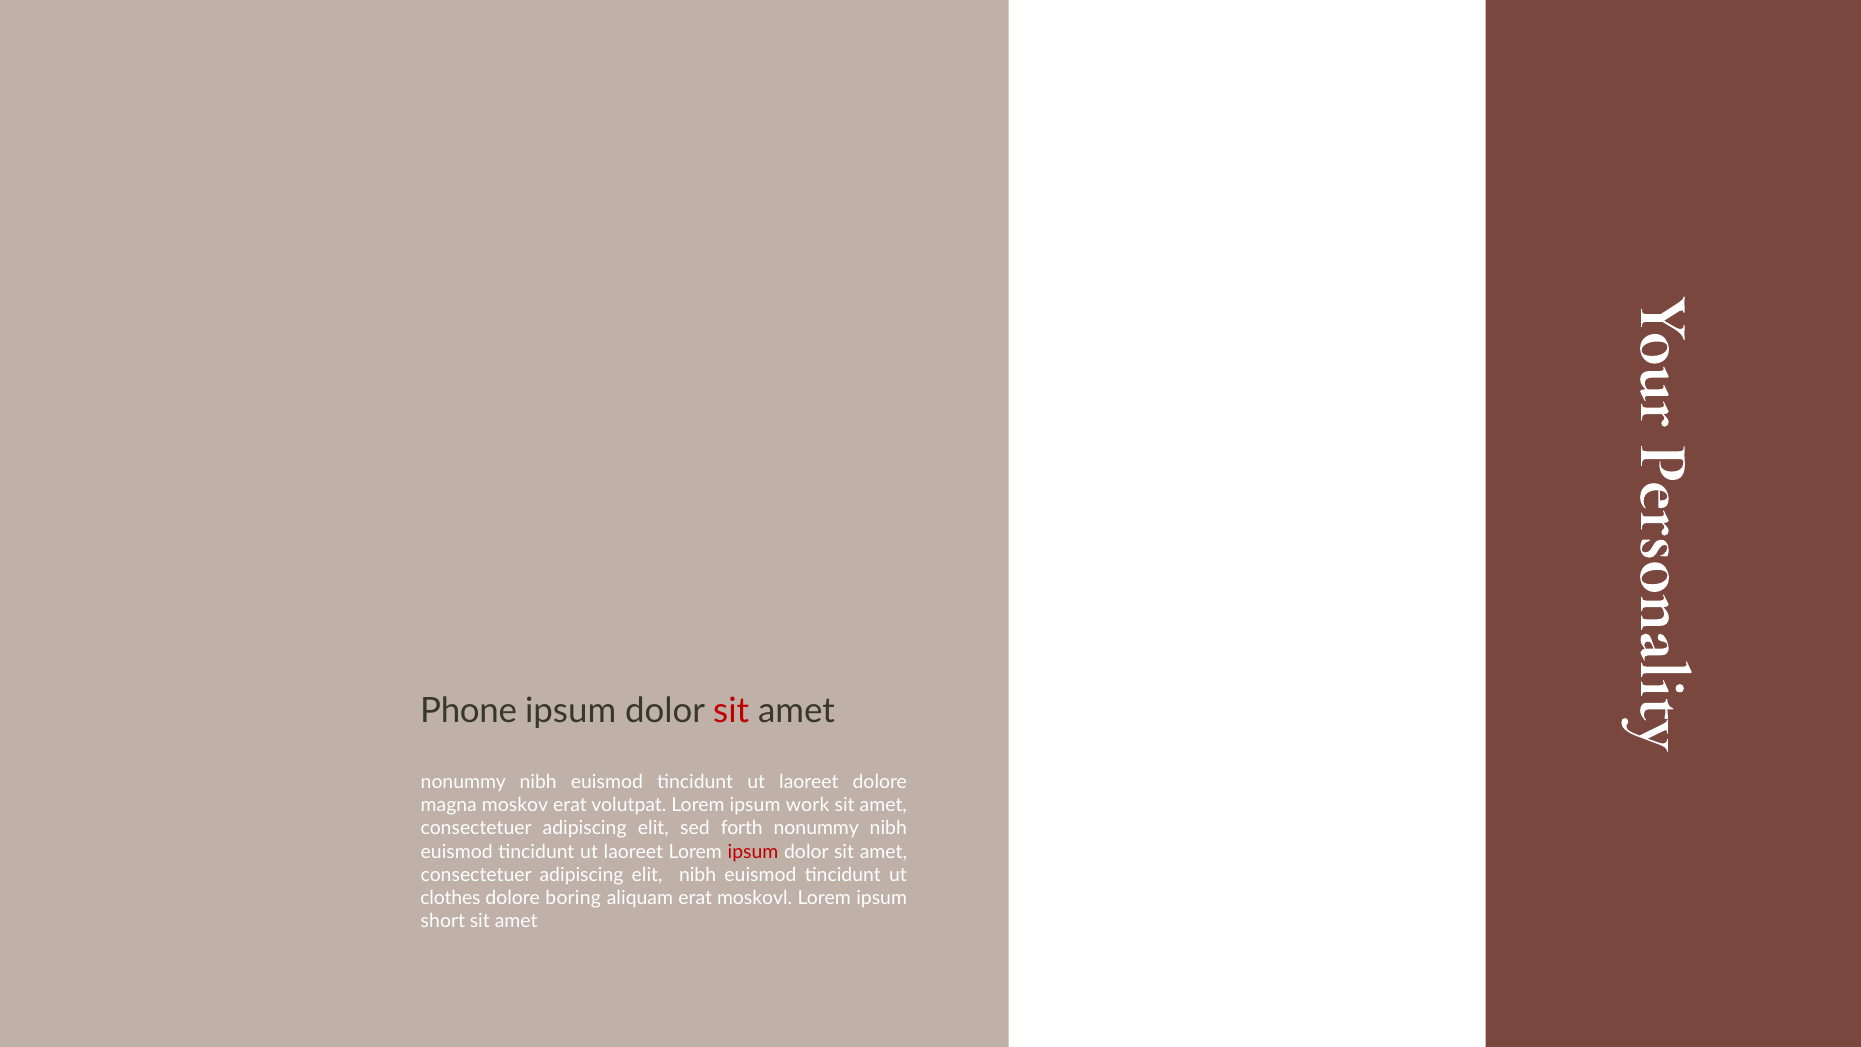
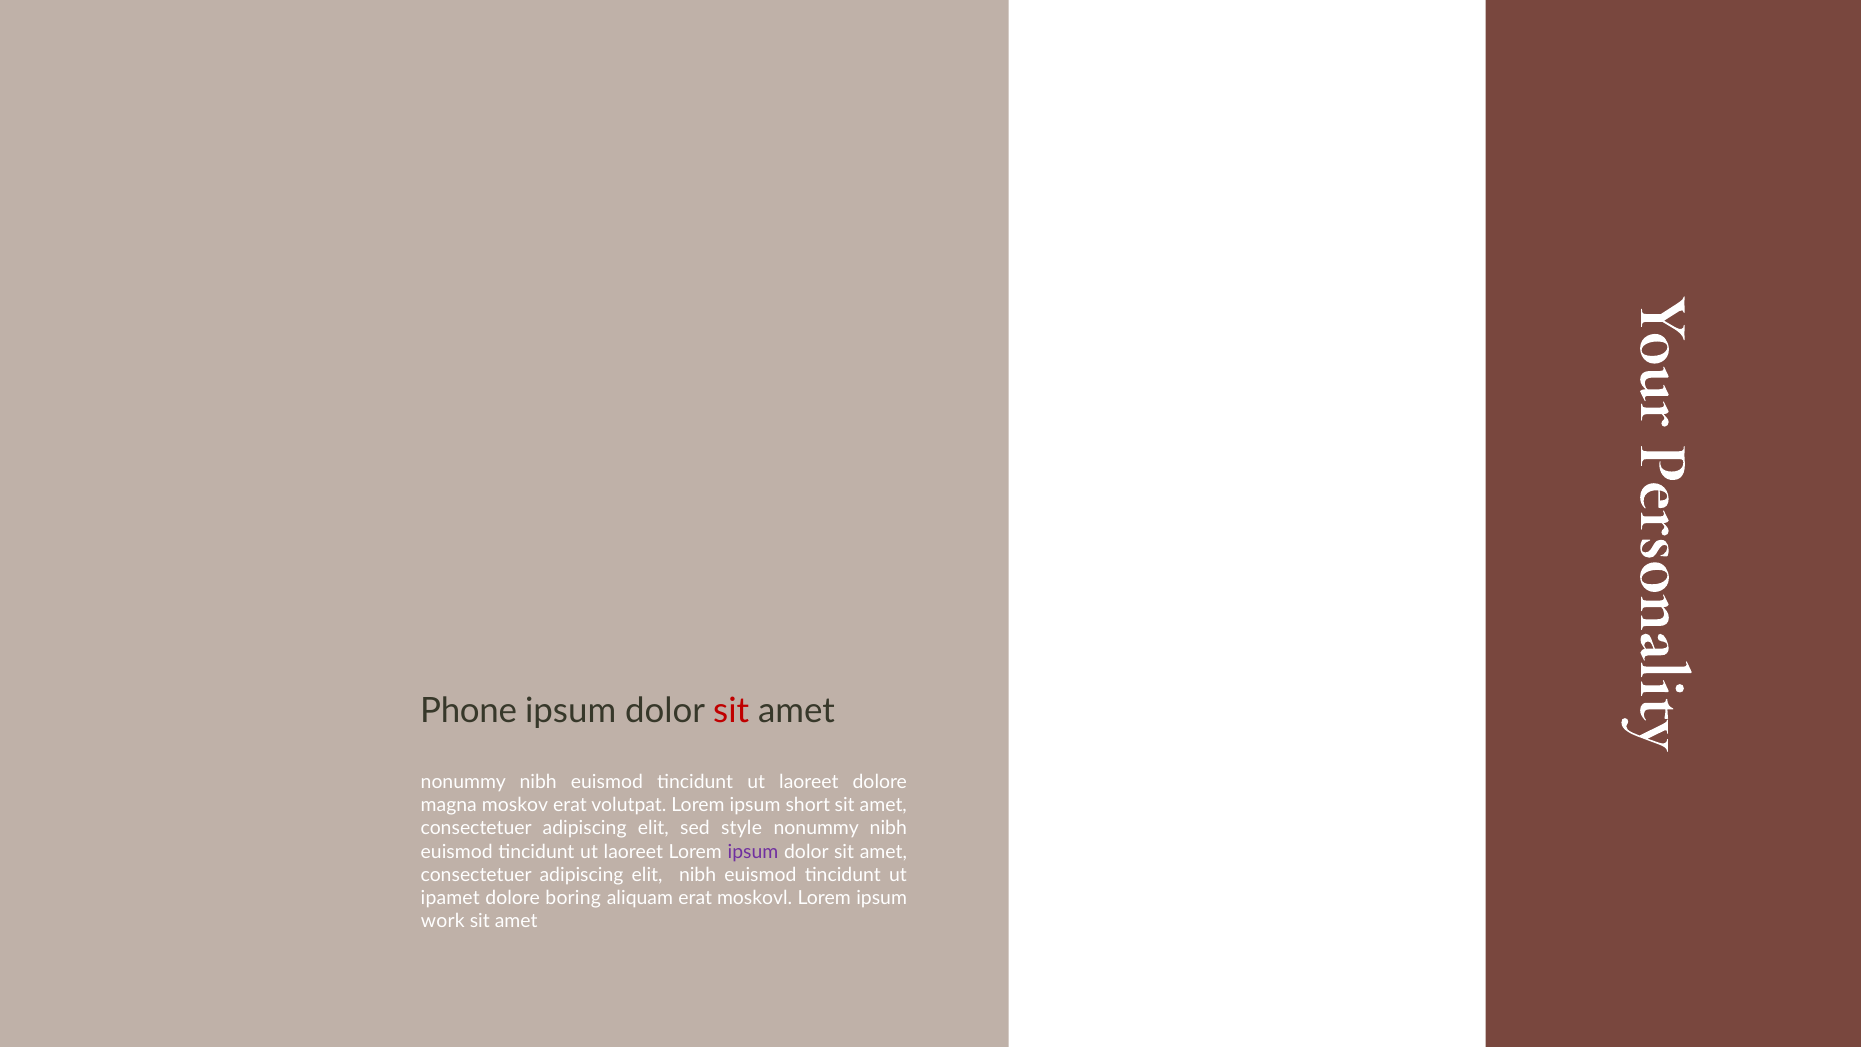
work: work -> short
sed forth: forth -> style
ipsum at (753, 852) colour: red -> purple
clothes: clothes -> ipamet
short: short -> work
